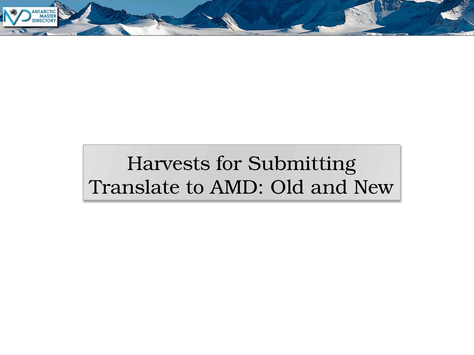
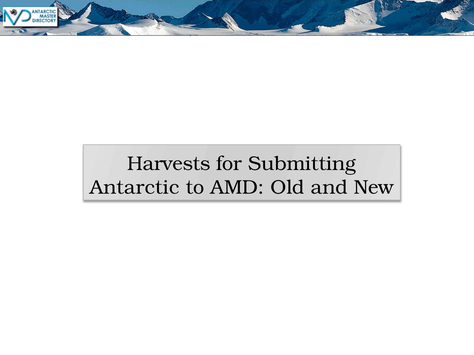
Translate: Translate -> Antarctic
